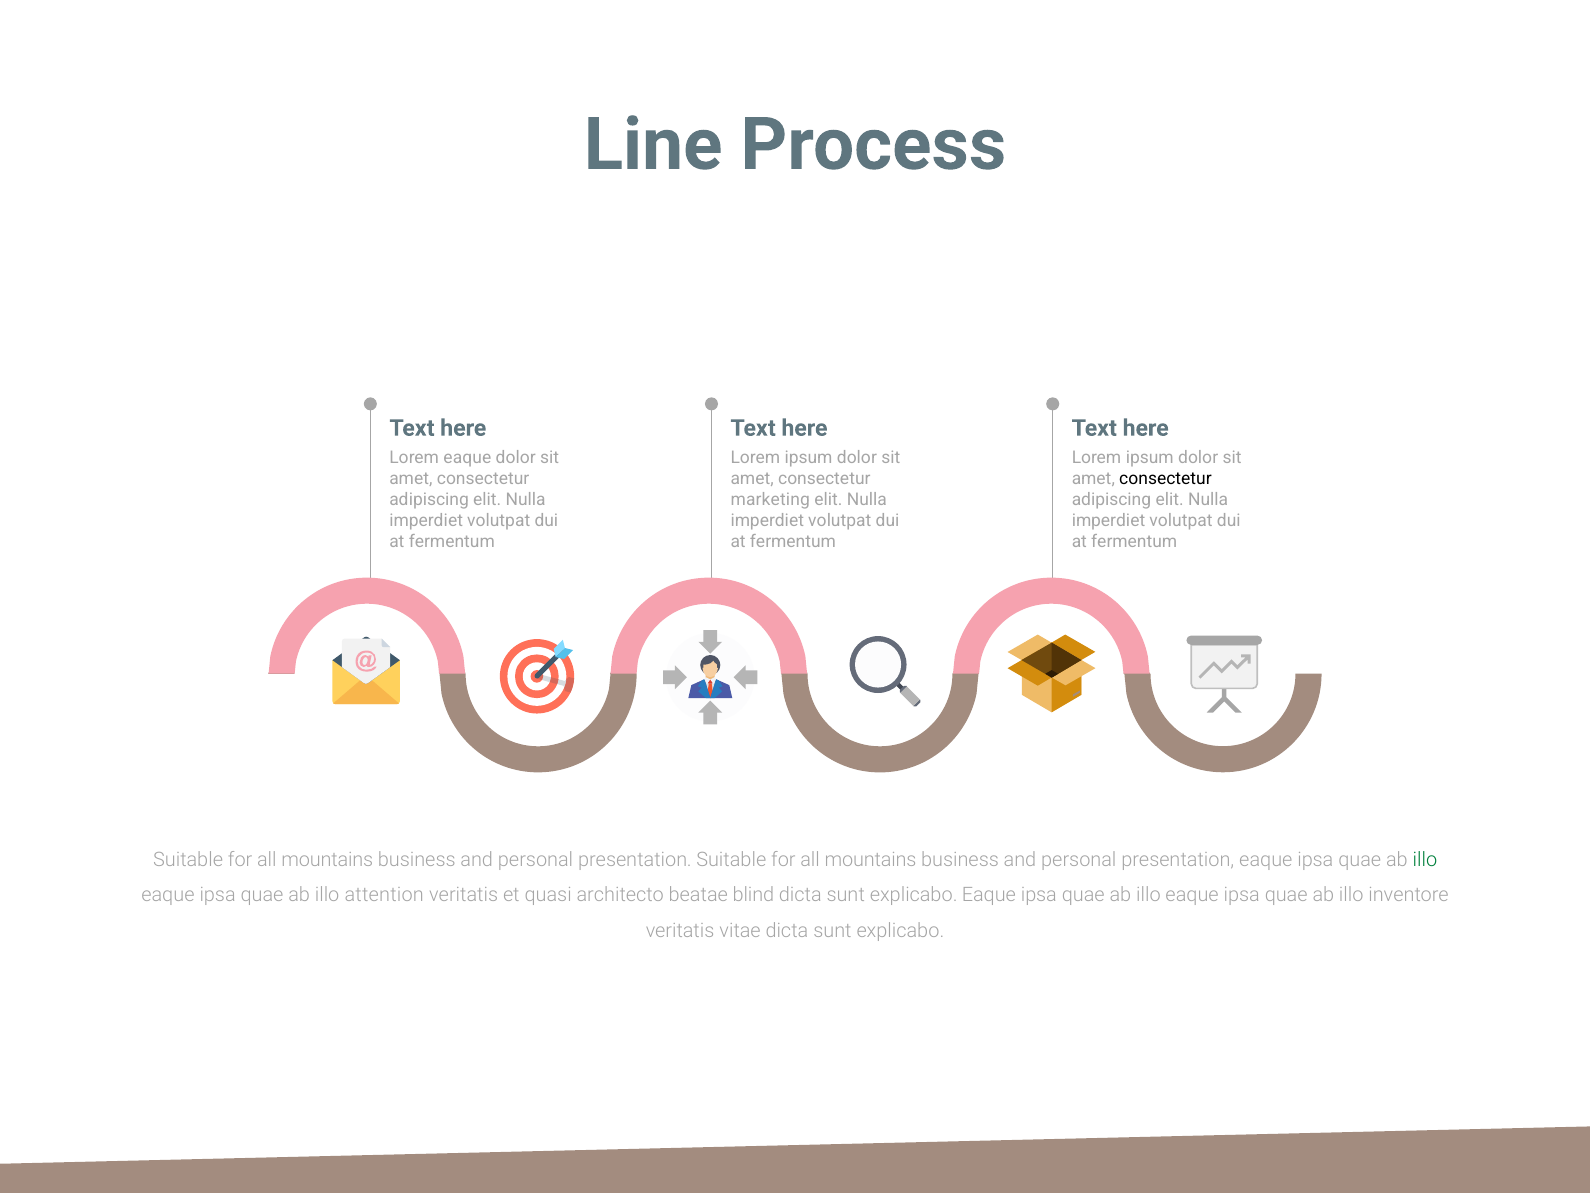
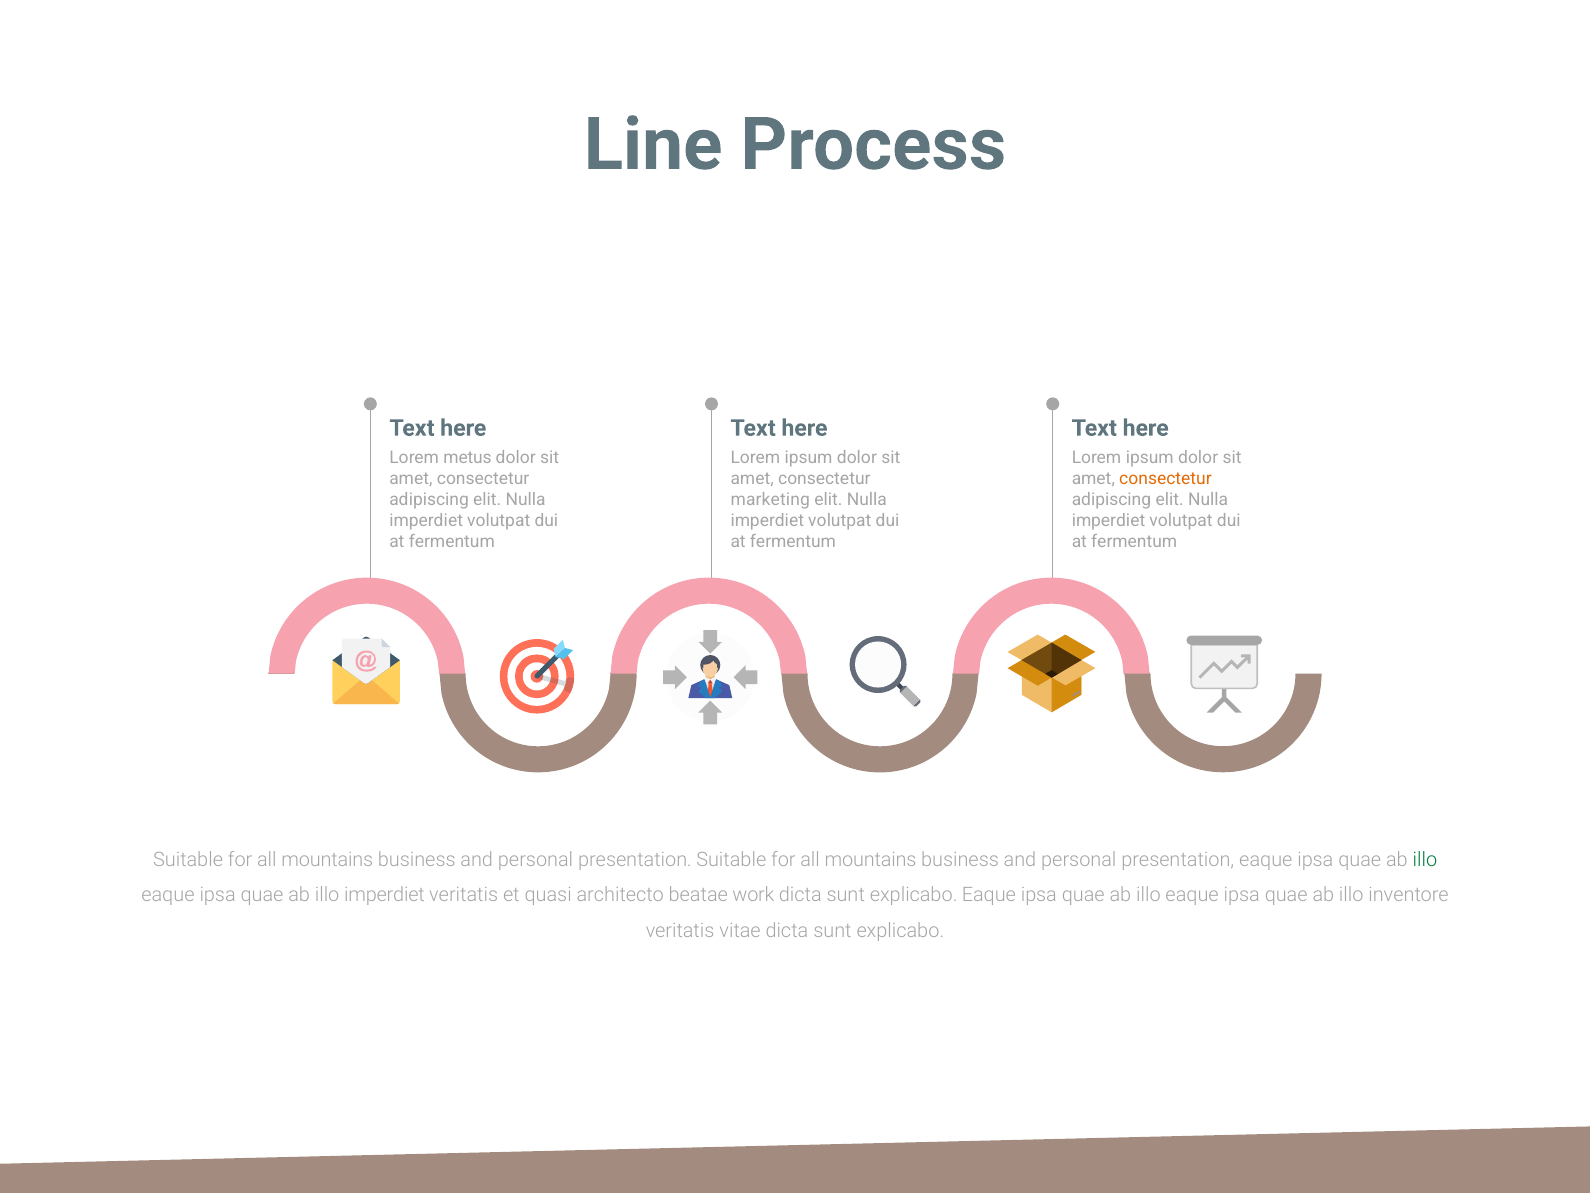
Lorem eaque: eaque -> metus
consectetur at (1166, 478) colour: black -> orange
illo attention: attention -> imperdiet
blind: blind -> work
